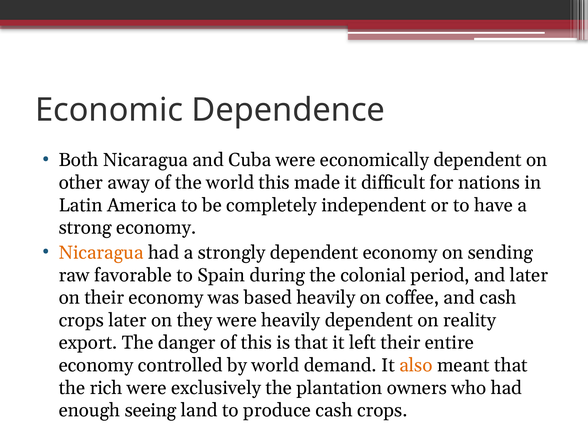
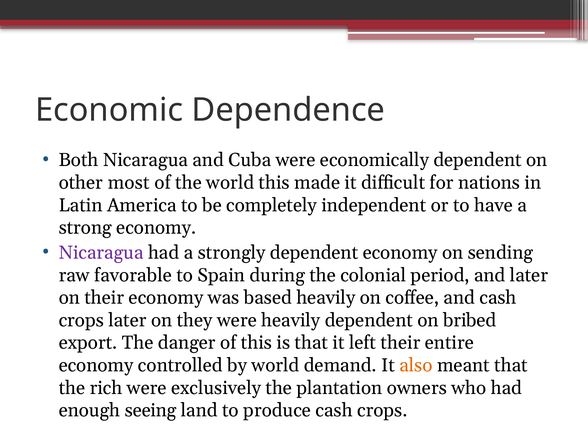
away: away -> most
Nicaragua at (101, 253) colour: orange -> purple
reality: reality -> bribed
